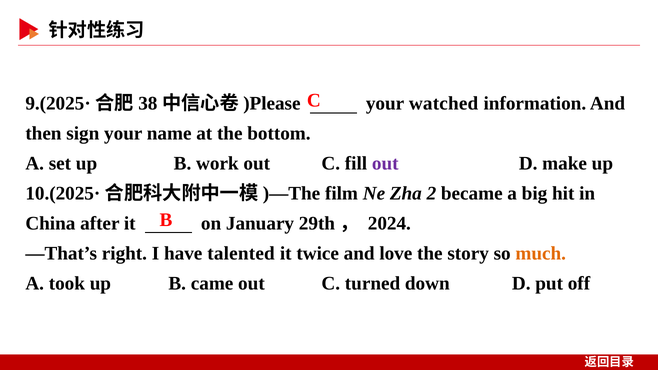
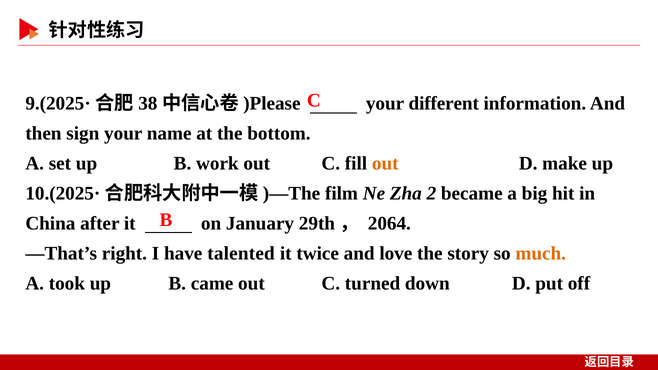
watched: watched -> different
out at (385, 164) colour: purple -> orange
2024: 2024 -> 2064
